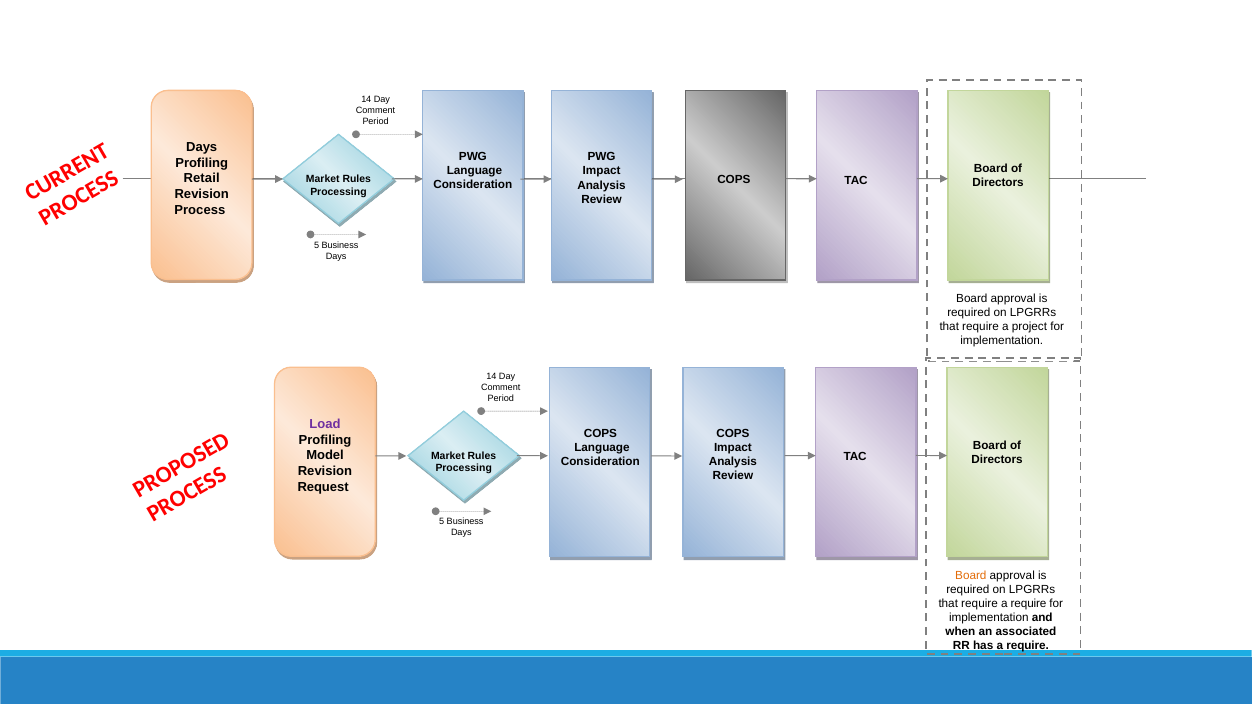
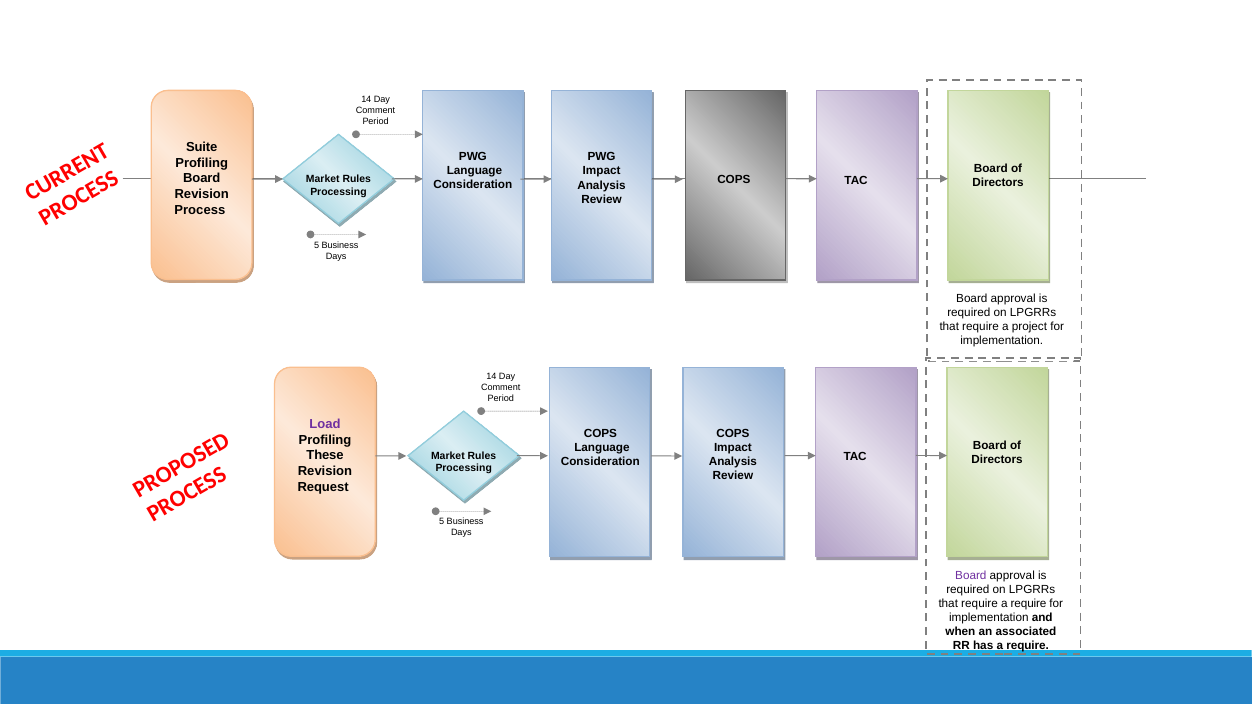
Days at (202, 147): Days -> Suite
Retail at (202, 179): Retail -> Board
Model: Model -> These
Board at (971, 575) colour: orange -> purple
